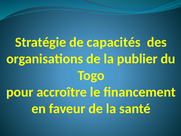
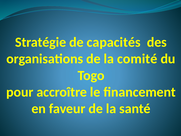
publier: publier -> comité
